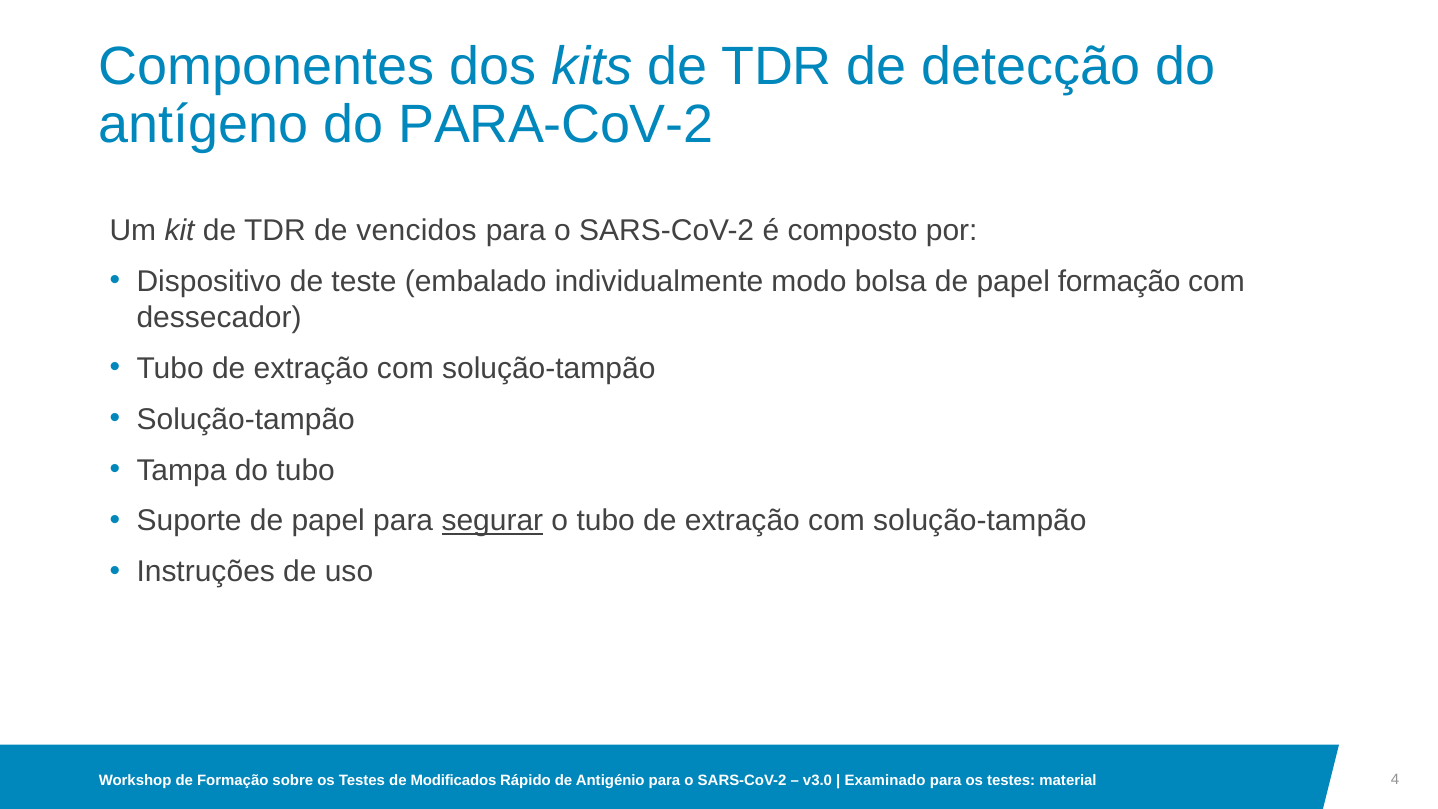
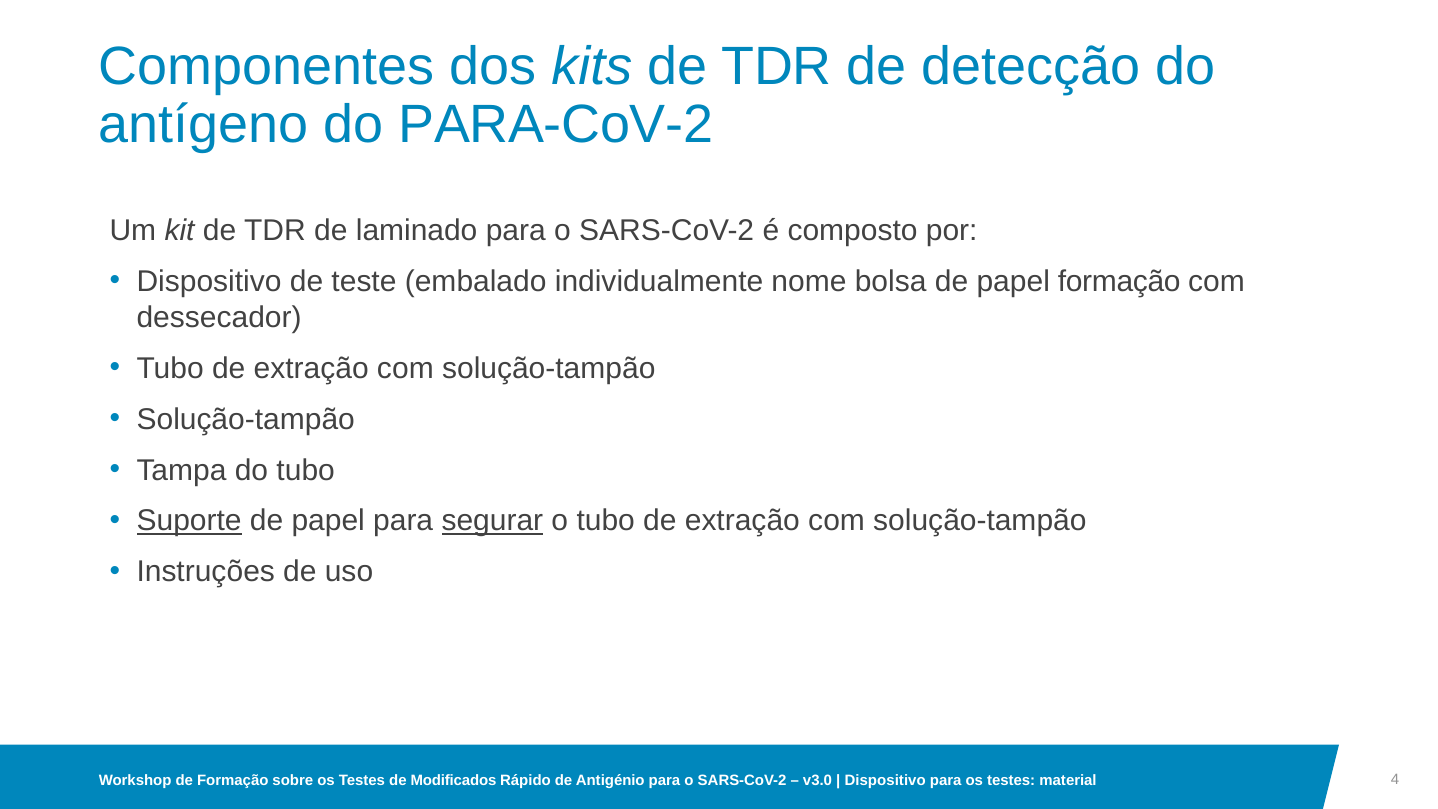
vencidos: vencidos -> laminado
modo: modo -> nome
Suporte underline: none -> present
Examinado at (885, 780): Examinado -> Dispositivo
